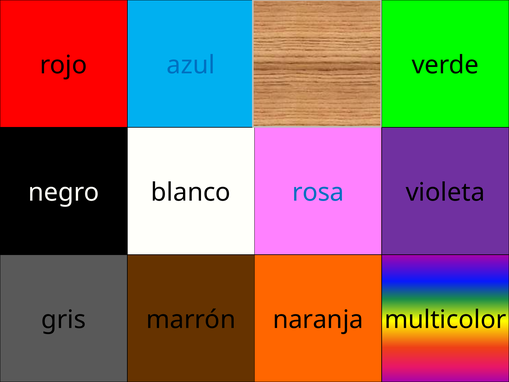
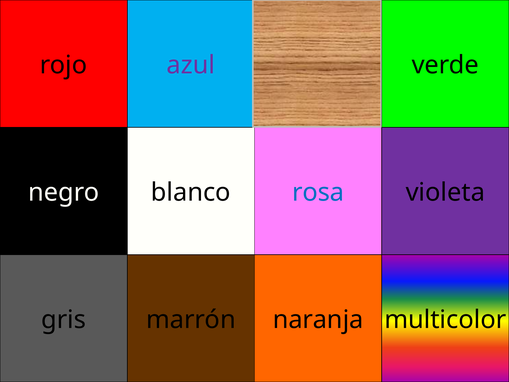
azul colour: blue -> purple
